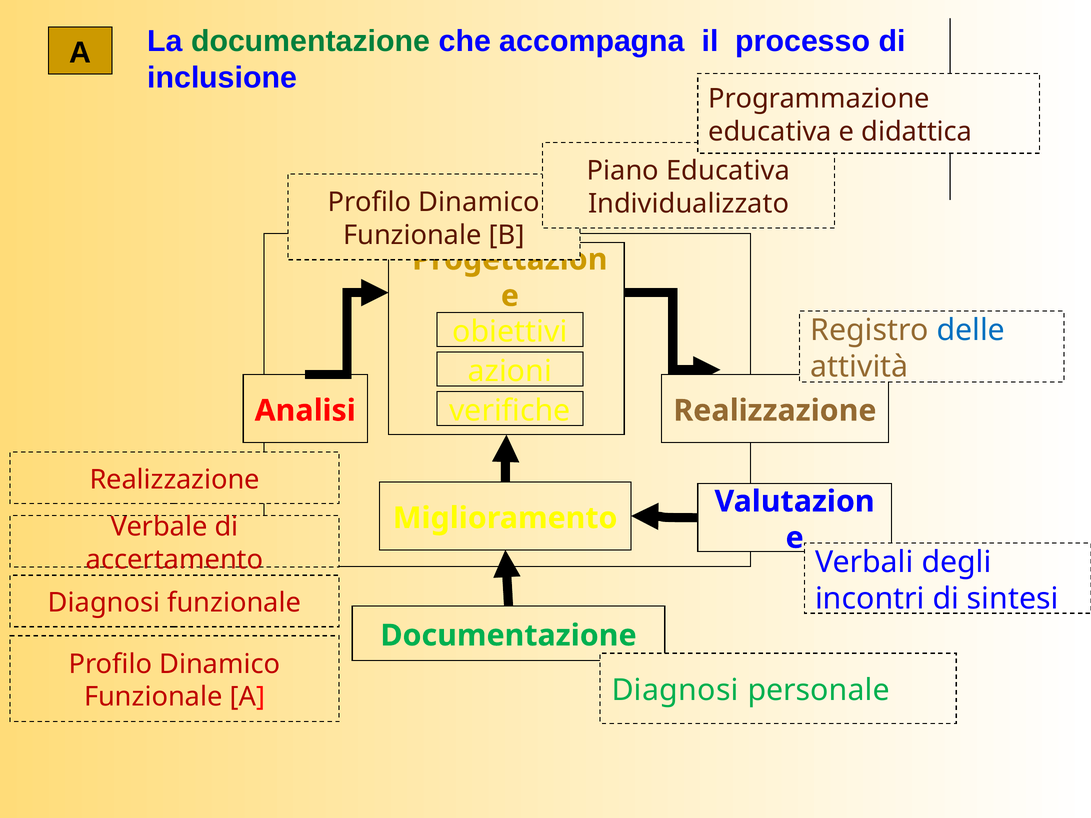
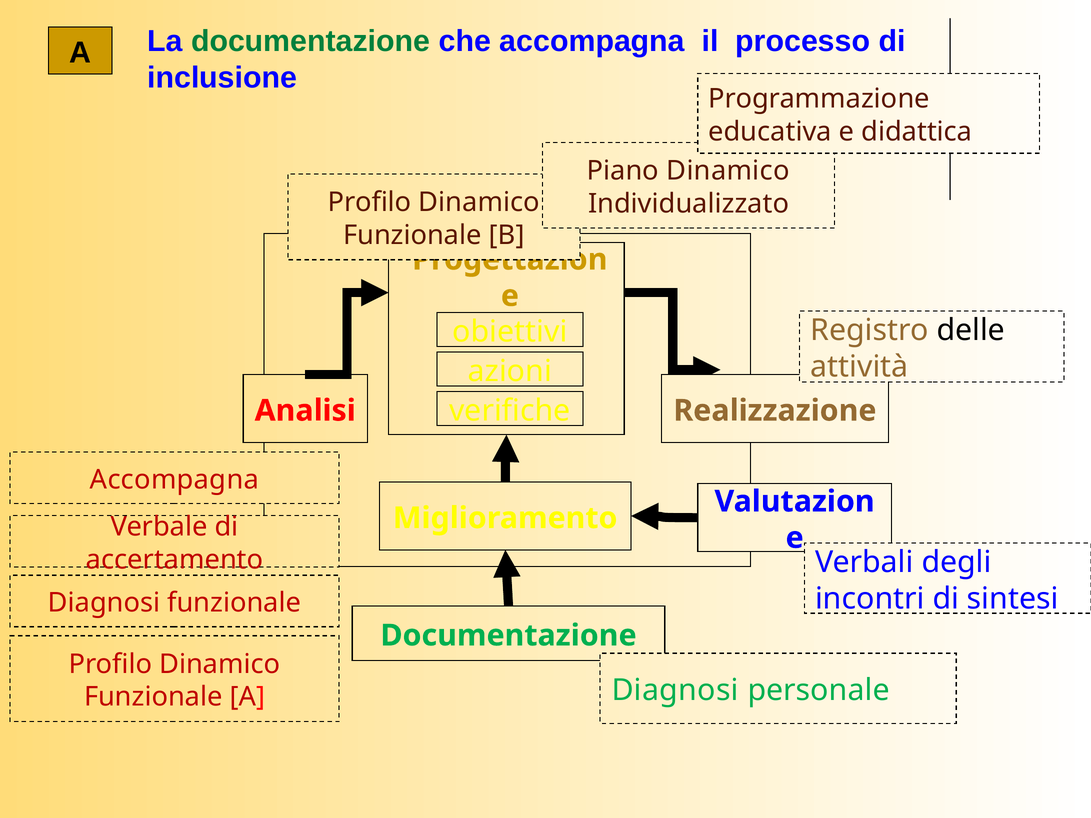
Piano Educativa: Educativa -> Dinamico
delle colour: blue -> black
Realizzazione at (175, 480): Realizzazione -> Accompagna
